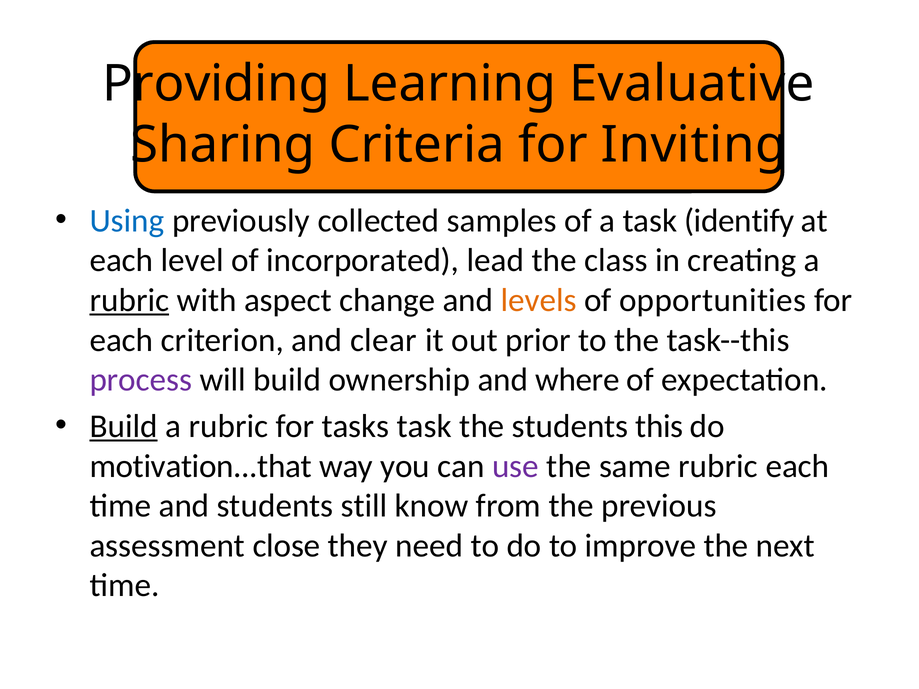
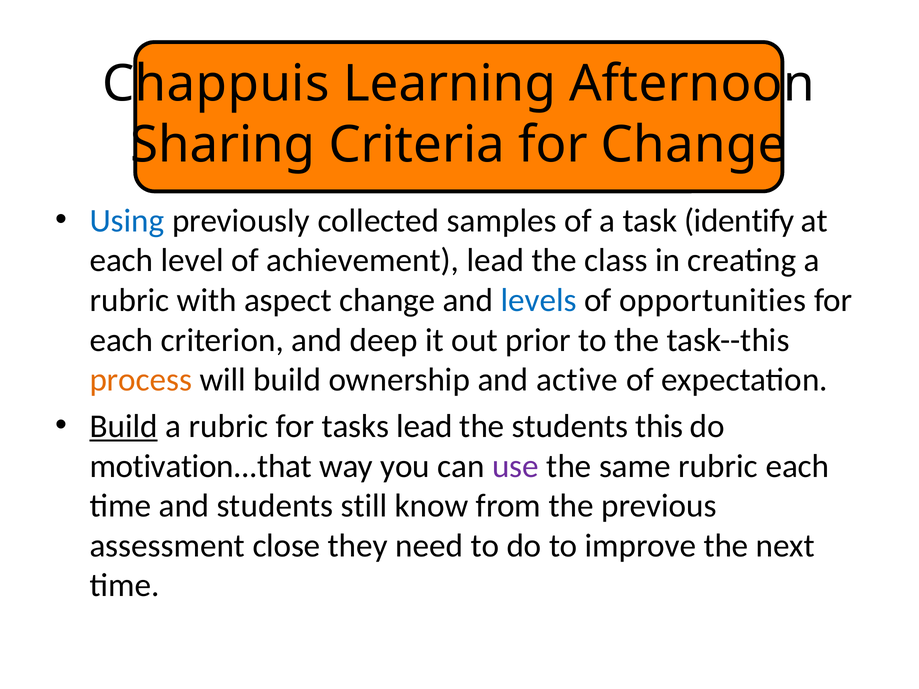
Providing: Providing -> Chappuis
Evaluative: Evaluative -> Afternoon
for Inviting: Inviting -> Change
incorporated: incorporated -> achievement
rubric at (129, 300) underline: present -> none
levels colour: orange -> blue
clear: clear -> deep
process colour: purple -> orange
where: where -> active
tasks task: task -> lead
